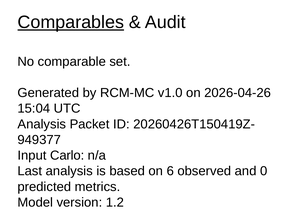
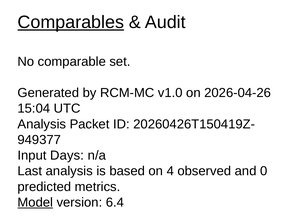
Carlo: Carlo -> Days
6: 6 -> 4
Model underline: none -> present
1.2: 1.2 -> 6.4
